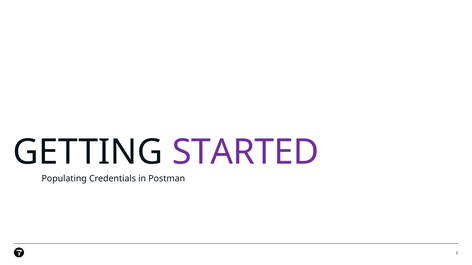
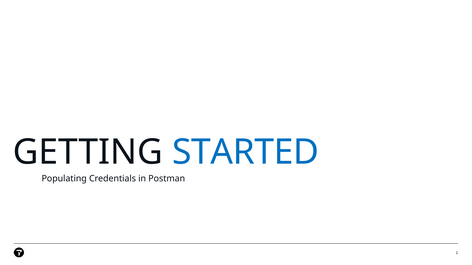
STARTED colour: purple -> blue
